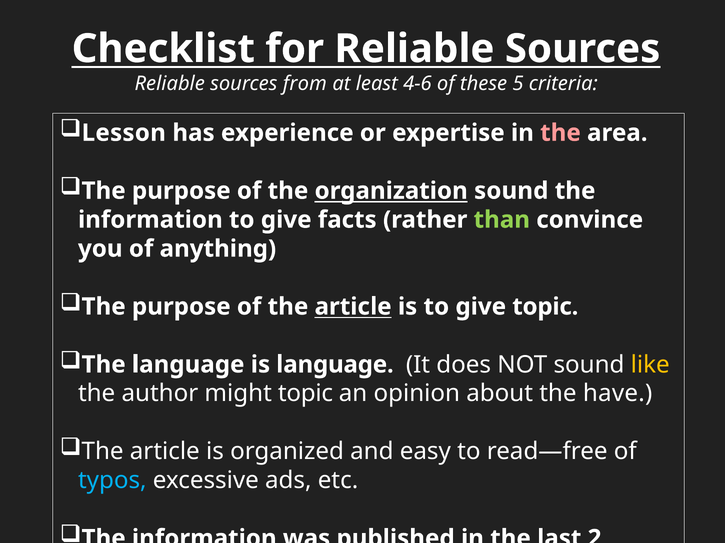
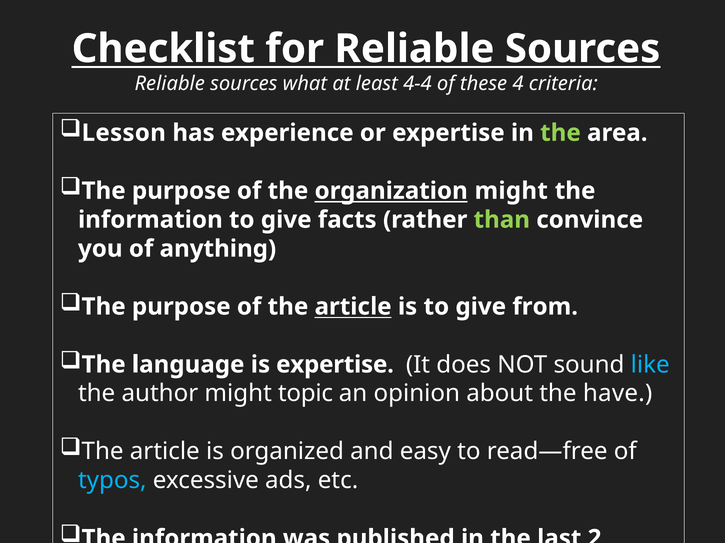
from: from -> what
4-6: 4-6 -> 4-4
5: 5 -> 4
the at (560, 133) colour: pink -> light green
organization sound: sound -> might
give topic: topic -> from
is language: language -> expertise
like colour: yellow -> light blue
